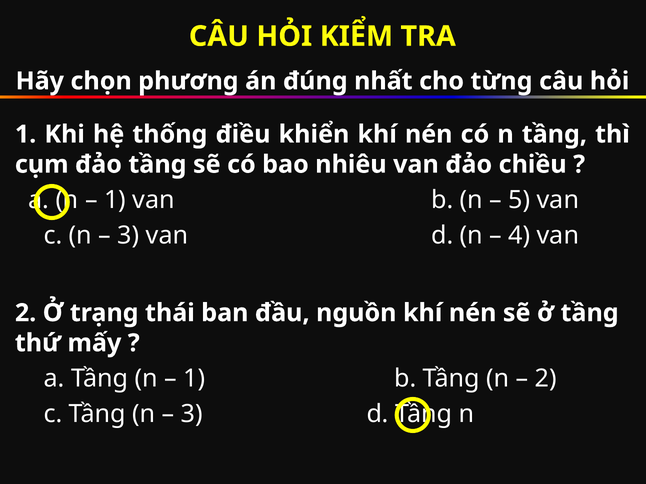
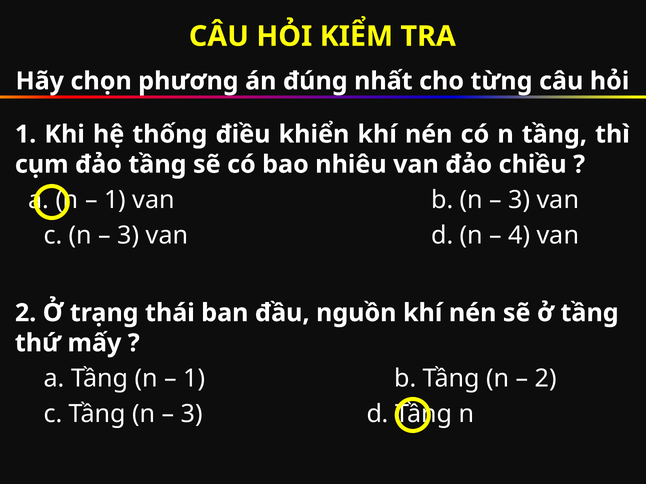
5 at (519, 200): 5 -> 3
